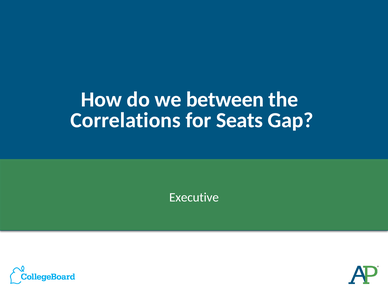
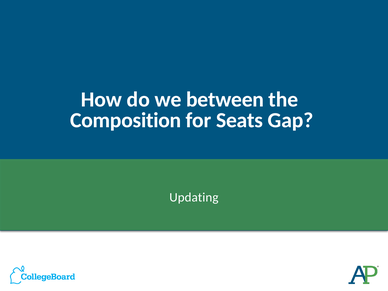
Correlations: Correlations -> Composition
Executive: Executive -> Updating
